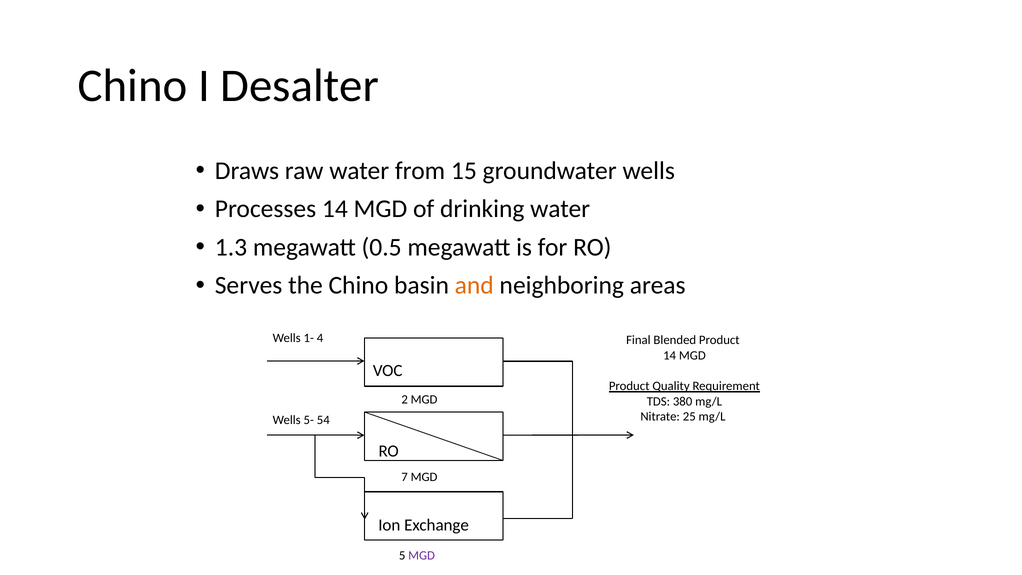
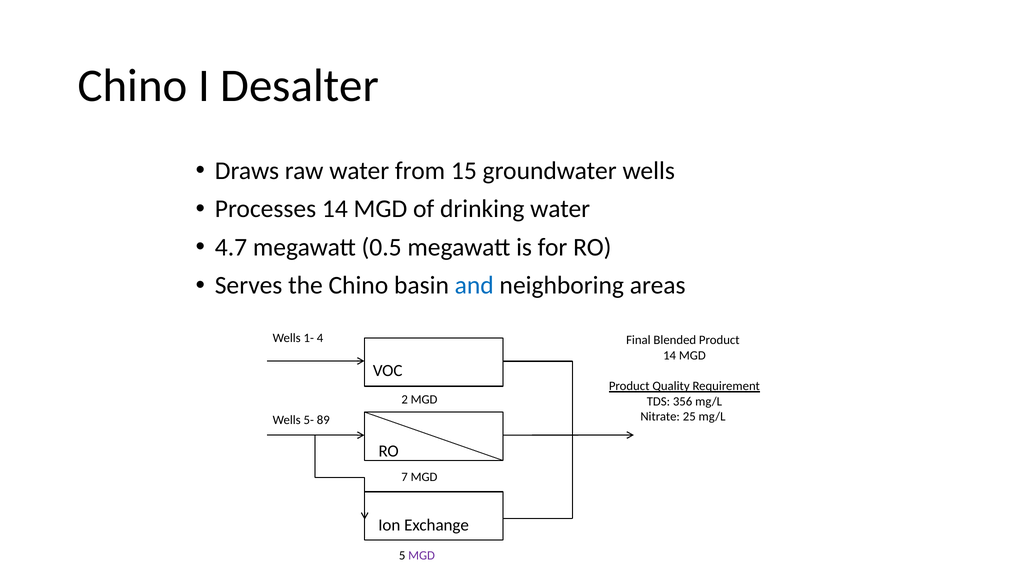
1.3: 1.3 -> 4.7
and colour: orange -> blue
380: 380 -> 356
54: 54 -> 89
